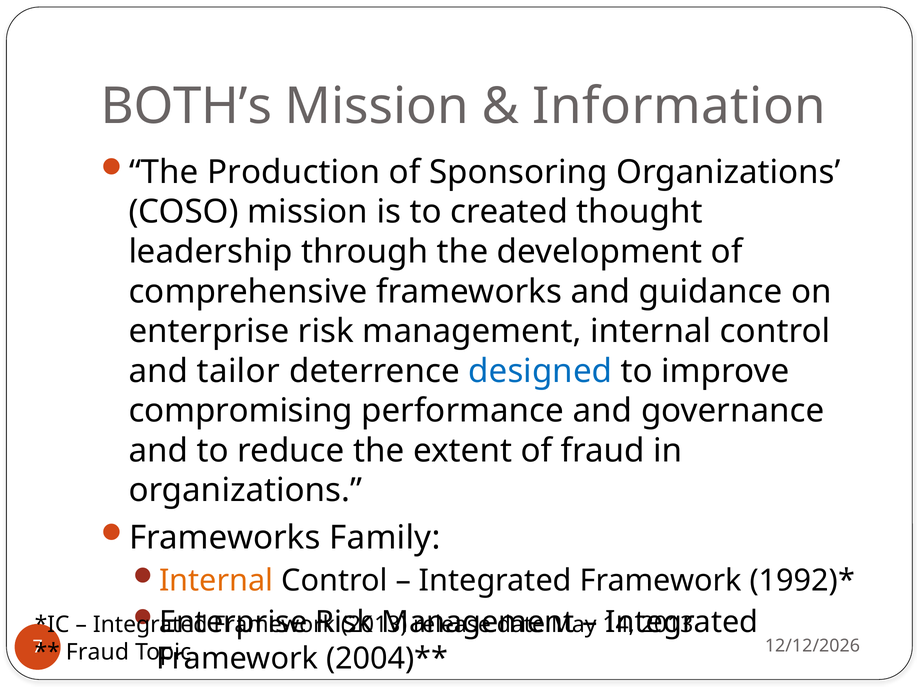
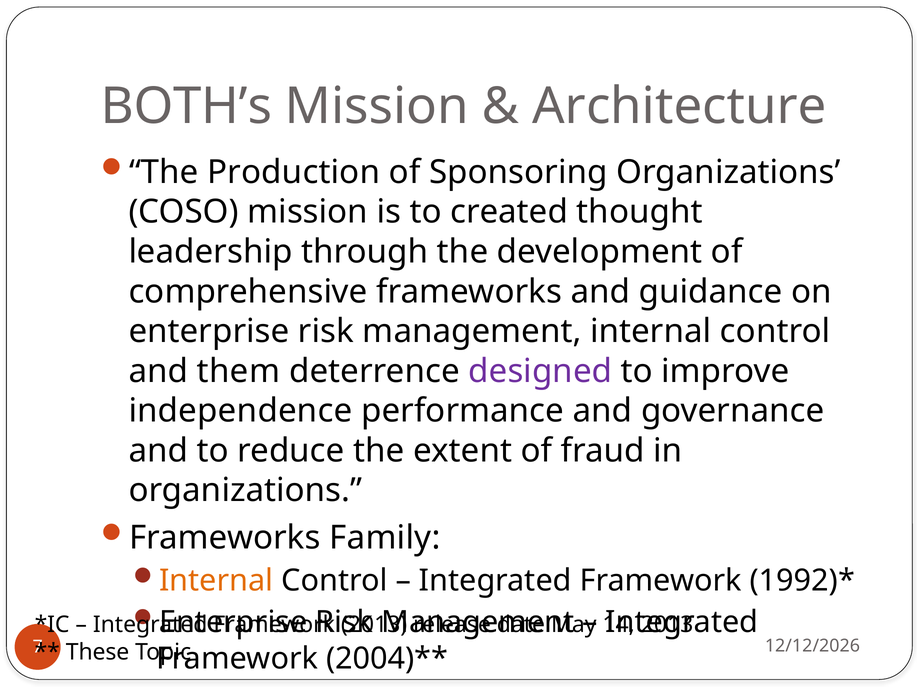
Information: Information -> Architecture
tailor: tailor -> them
designed colour: blue -> purple
compromising: compromising -> independence
Fraud at (97, 653): Fraud -> These
